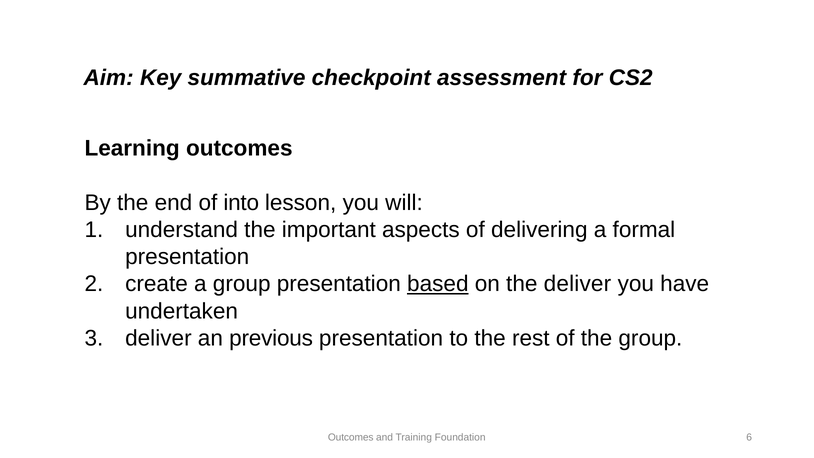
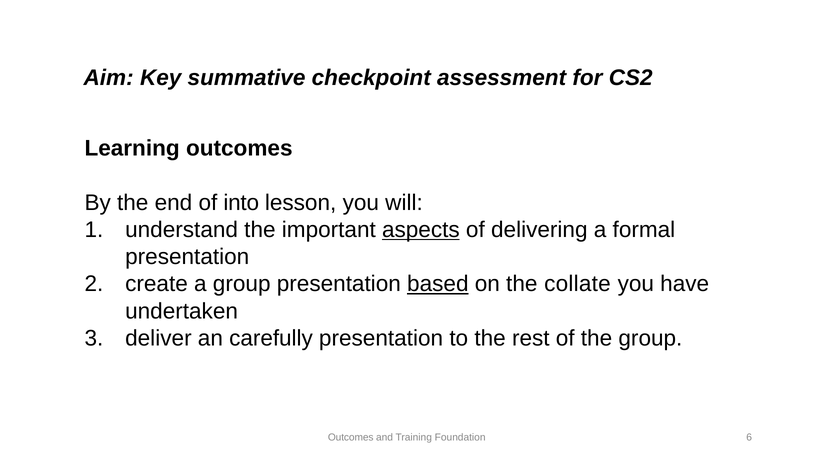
aspects underline: none -> present
the deliver: deliver -> collate
previous: previous -> carefully
